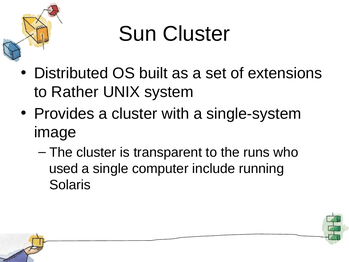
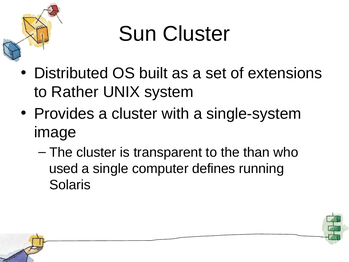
runs: runs -> than
include: include -> defines
